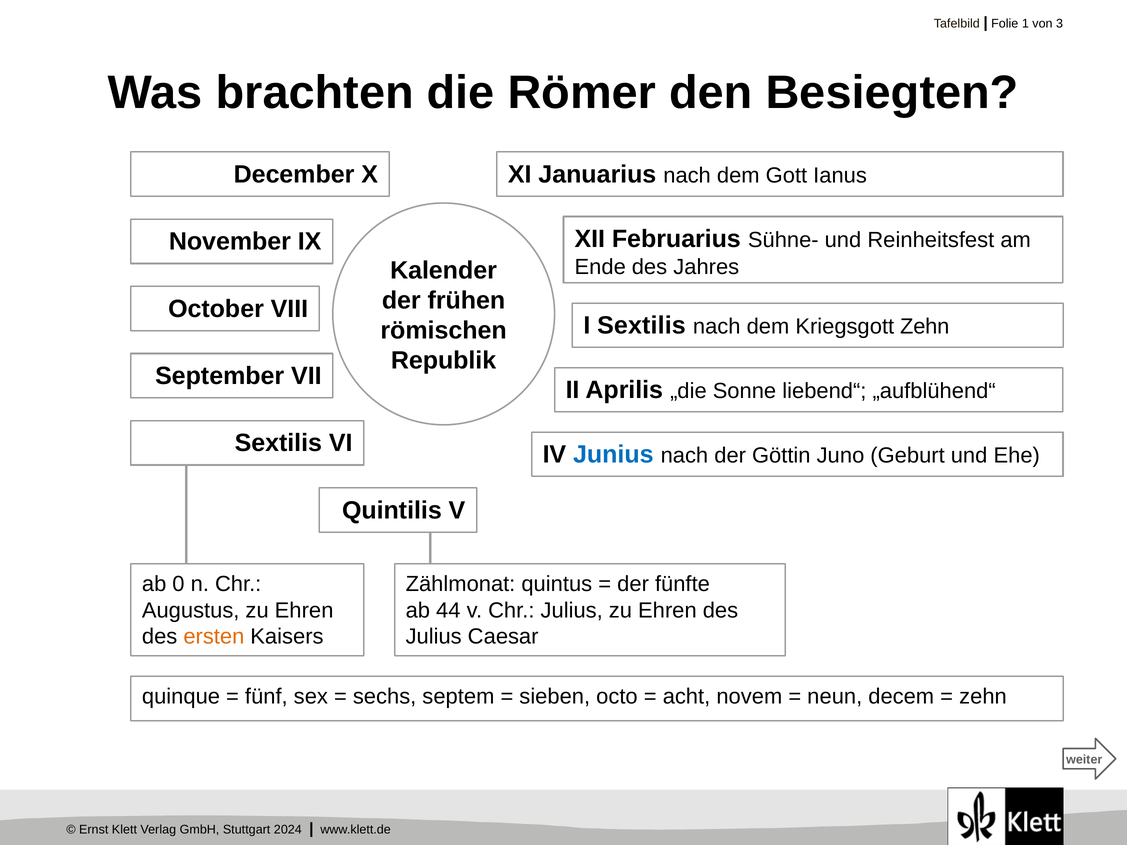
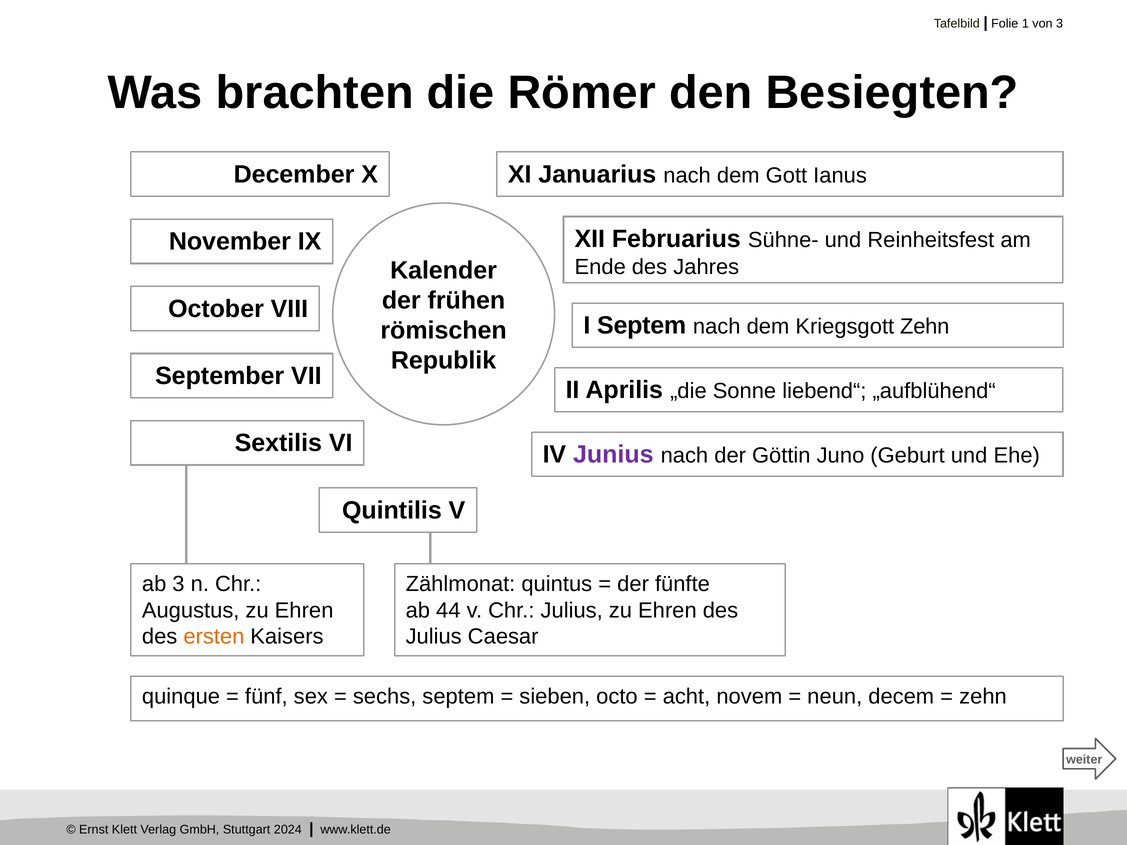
I Sextilis: Sextilis -> Septem
Junius colour: blue -> purple
ab 0: 0 -> 3
